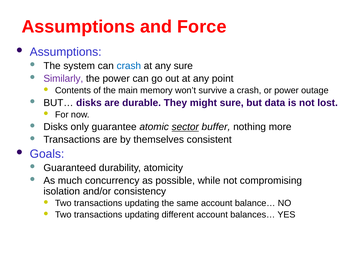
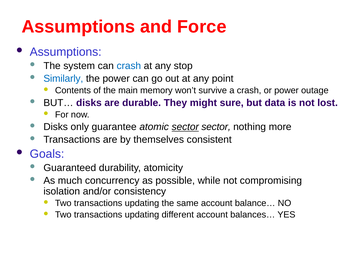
any sure: sure -> stop
Similarly colour: purple -> blue
sector buffer: buffer -> sector
